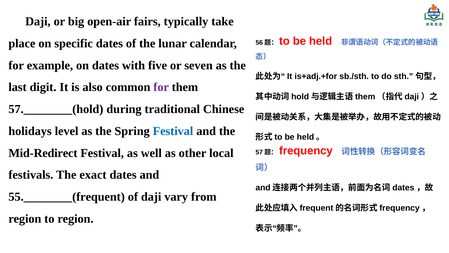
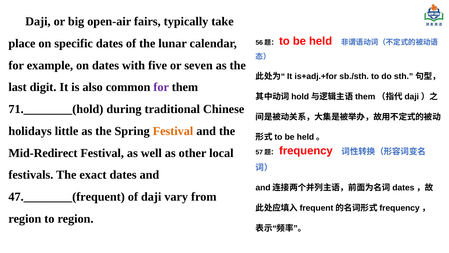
57.________(hold: 57.________(hold -> 71.________(hold
level: level -> little
Festival at (173, 131) colour: blue -> orange
55.________(frequent: 55.________(frequent -> 47.________(frequent
